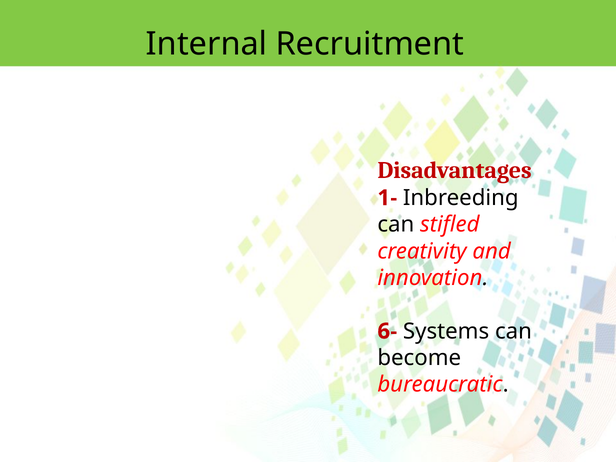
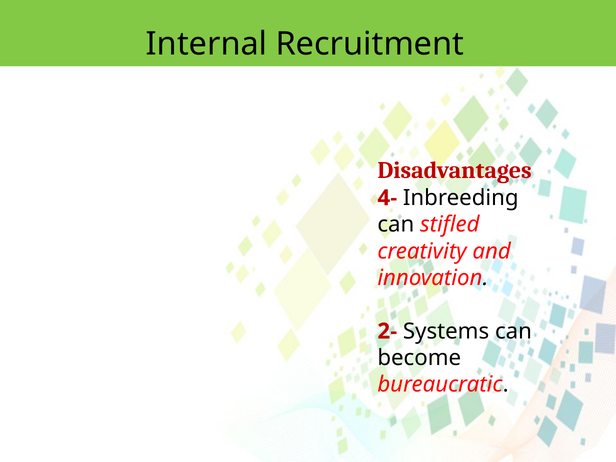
1-: 1- -> 4-
6-: 6- -> 2-
